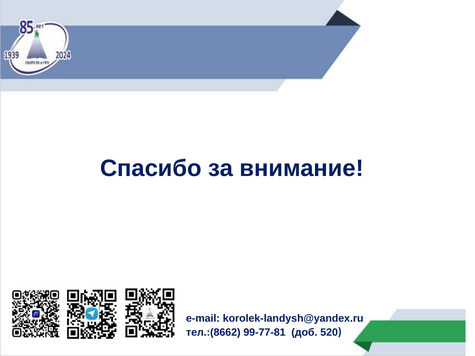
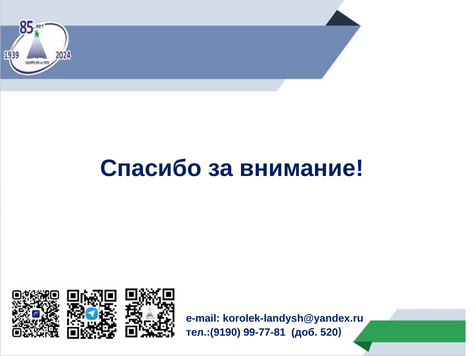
тел.:(8662: тел.:(8662 -> тел.:(9190
